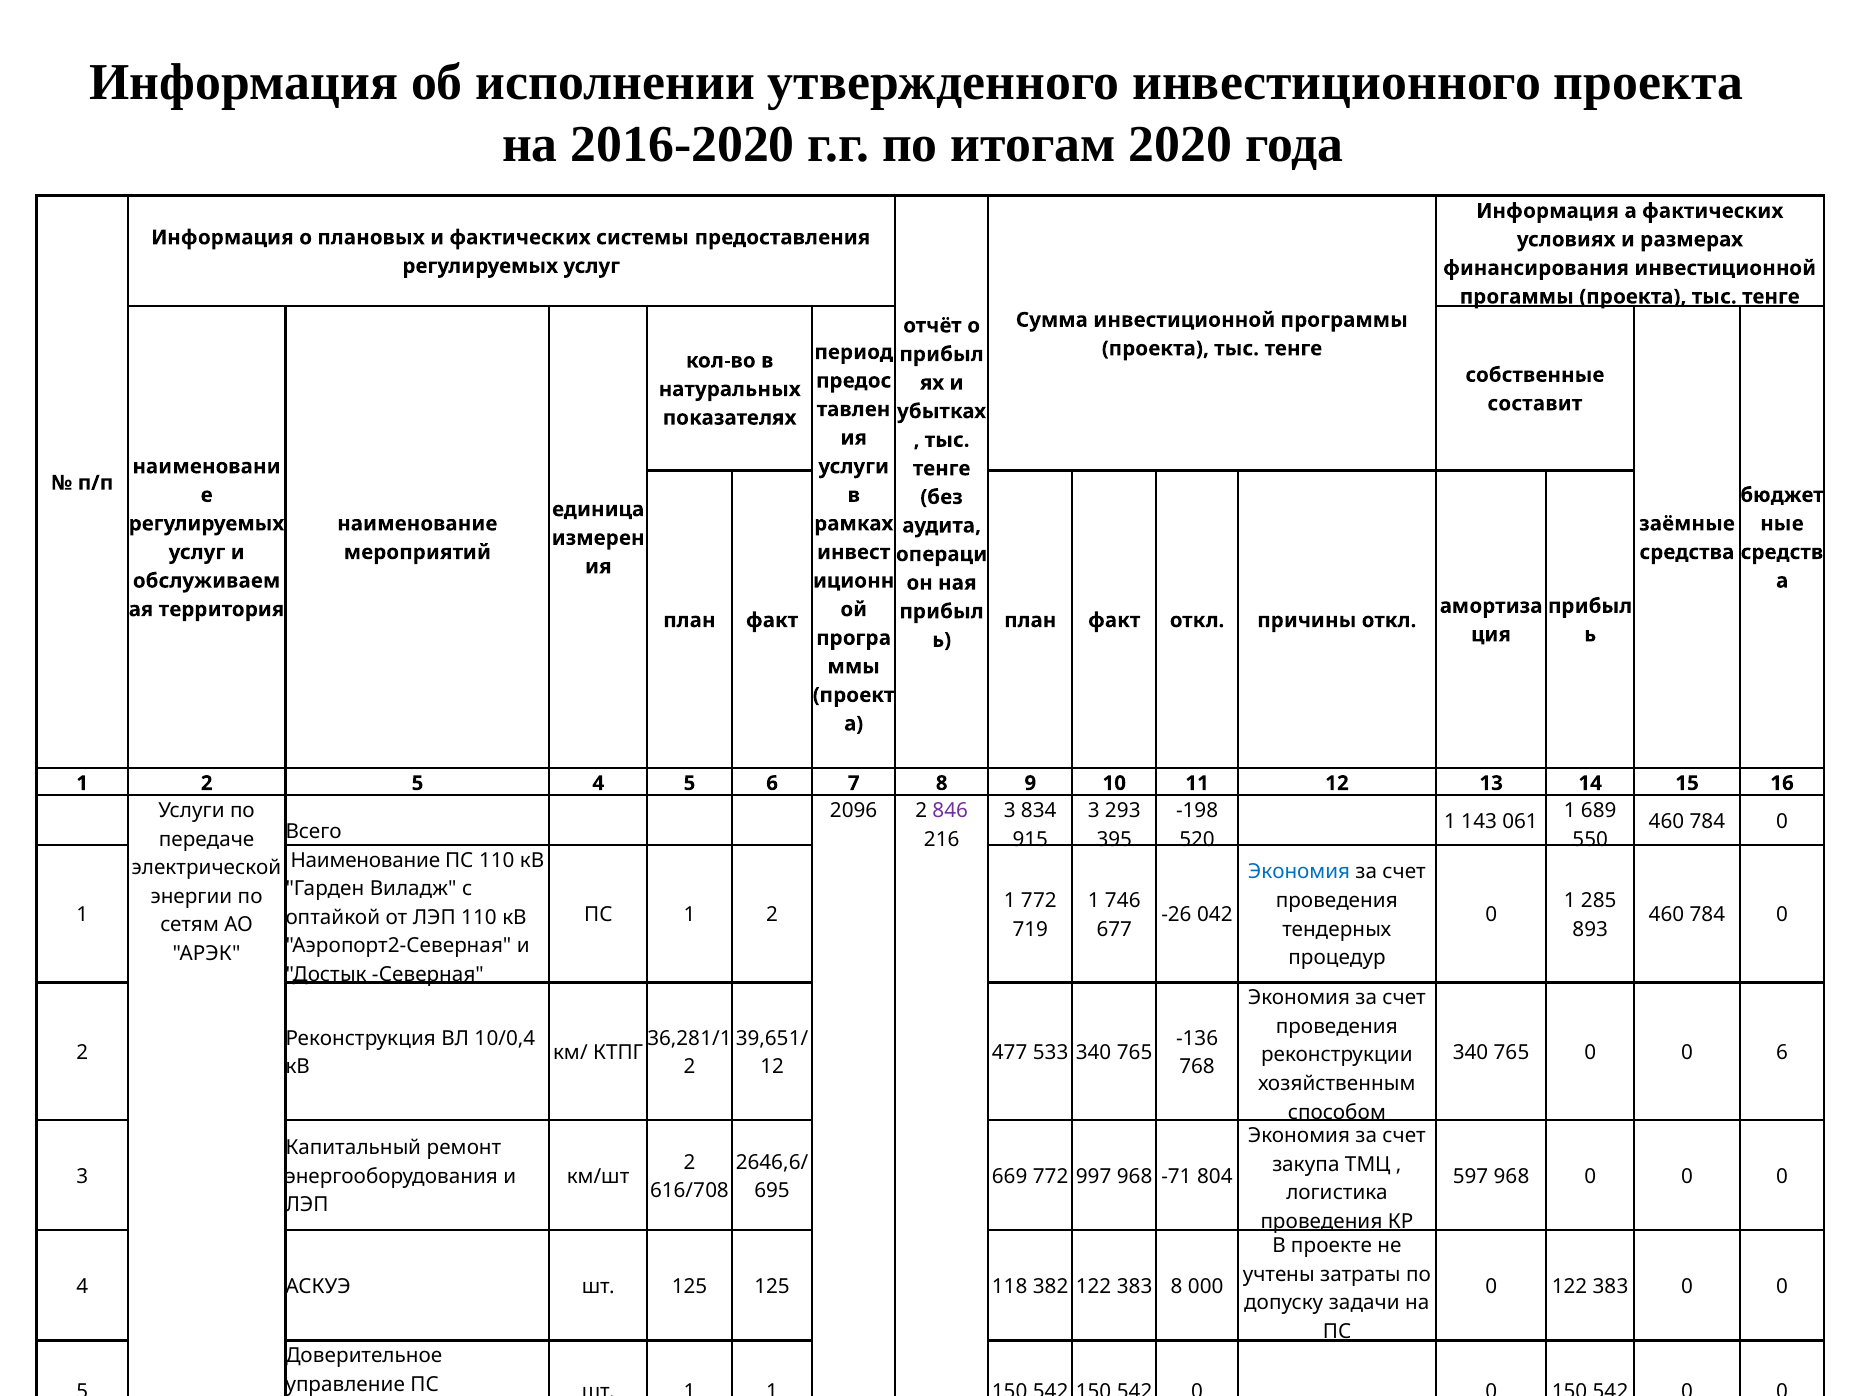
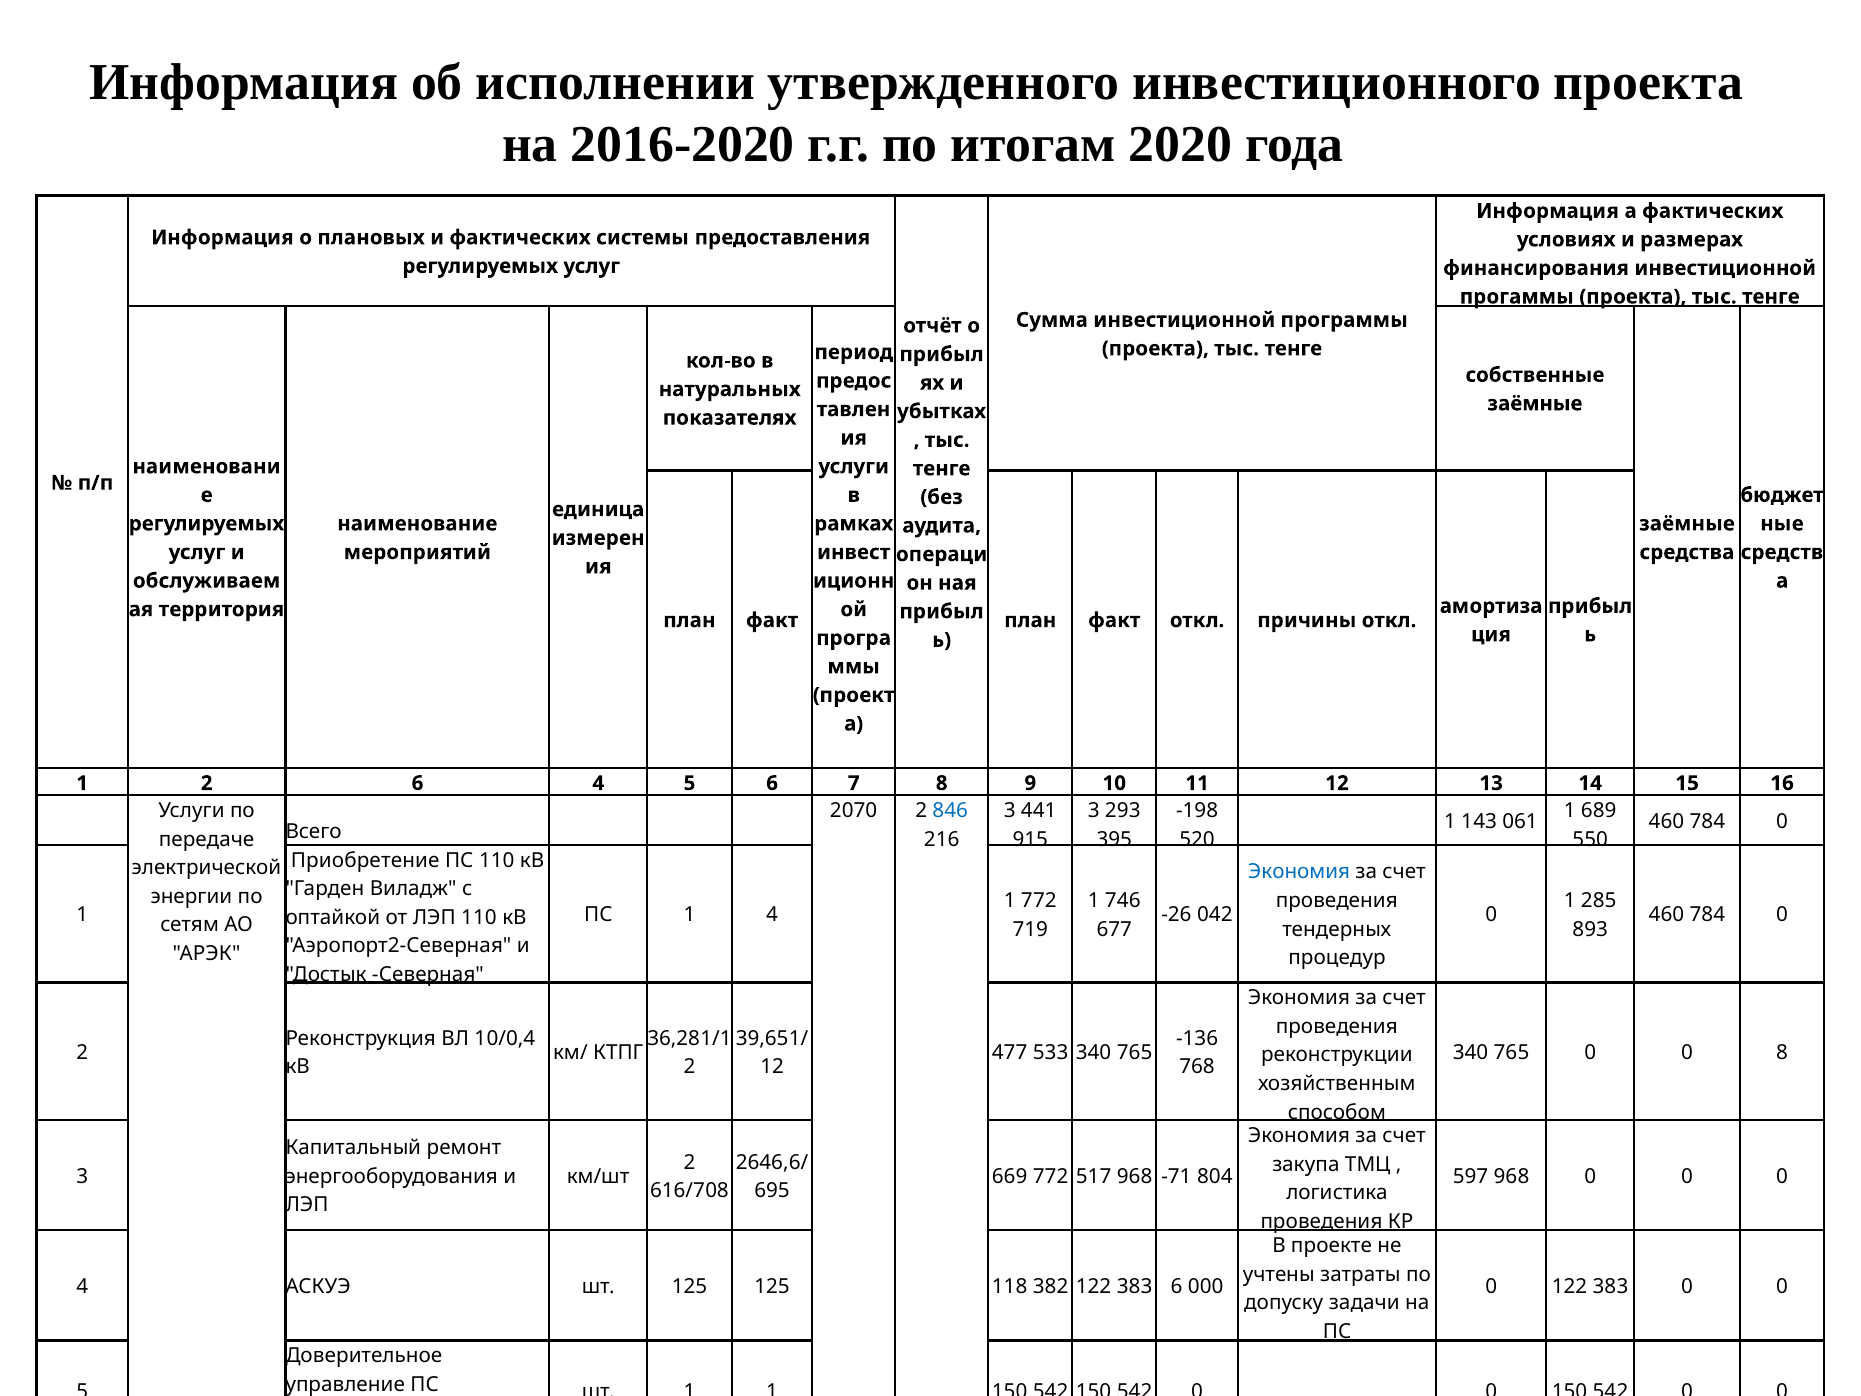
составит at (1535, 403): составит -> заёмные
2 5: 5 -> 6
2096: 2096 -> 2070
846 colour: purple -> blue
834: 834 -> 441
Наименование at (365, 860): Наименование -> Приобретение
ПС 1 2: 2 -> 4
0 6: 6 -> 8
997: 997 -> 517
383 8: 8 -> 6
